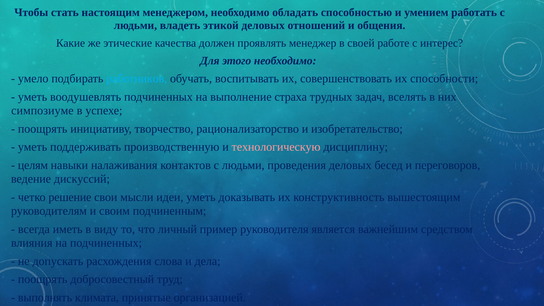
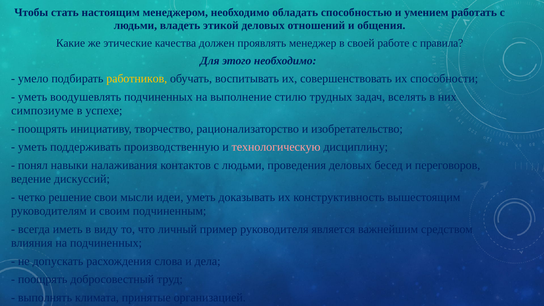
интерес: интерес -> правила
работников colour: light blue -> yellow
страха: страха -> стилю
целям: целям -> понял
